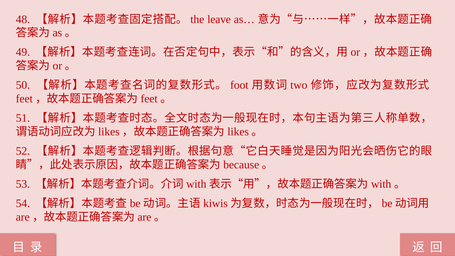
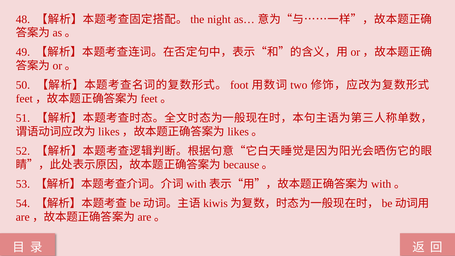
leave: leave -> night
